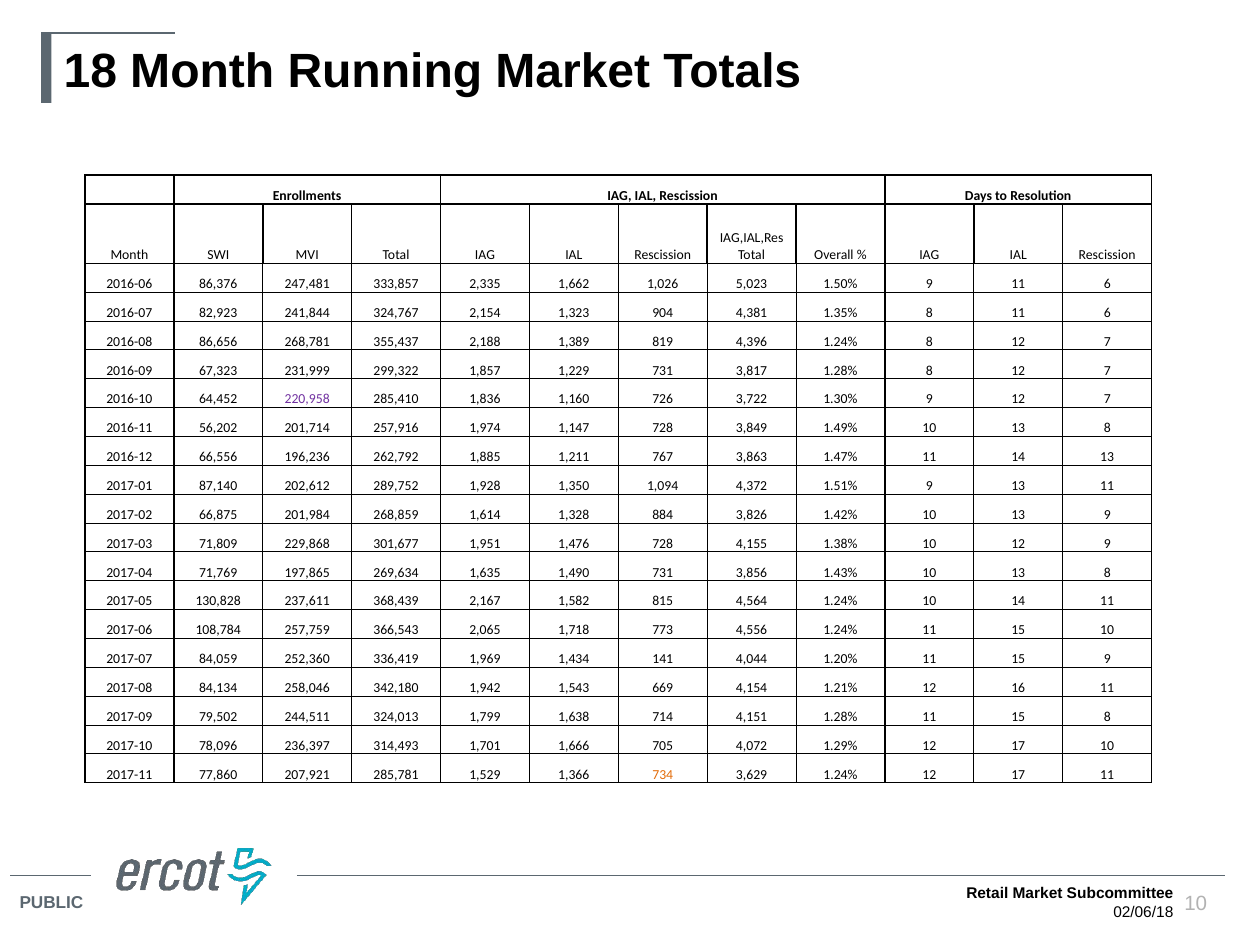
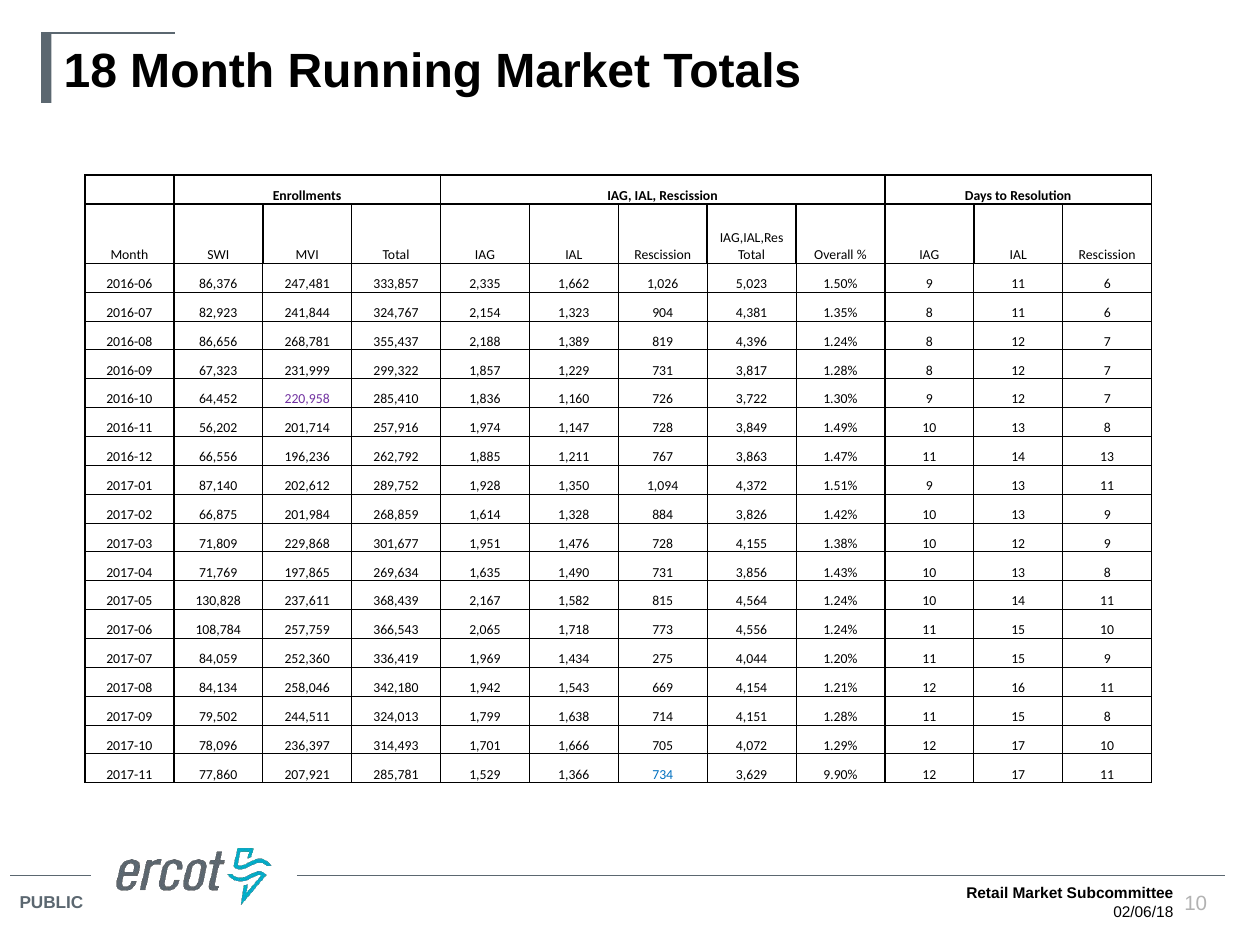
141: 141 -> 275
734 colour: orange -> blue
3,629 1.24%: 1.24% -> 9.90%
